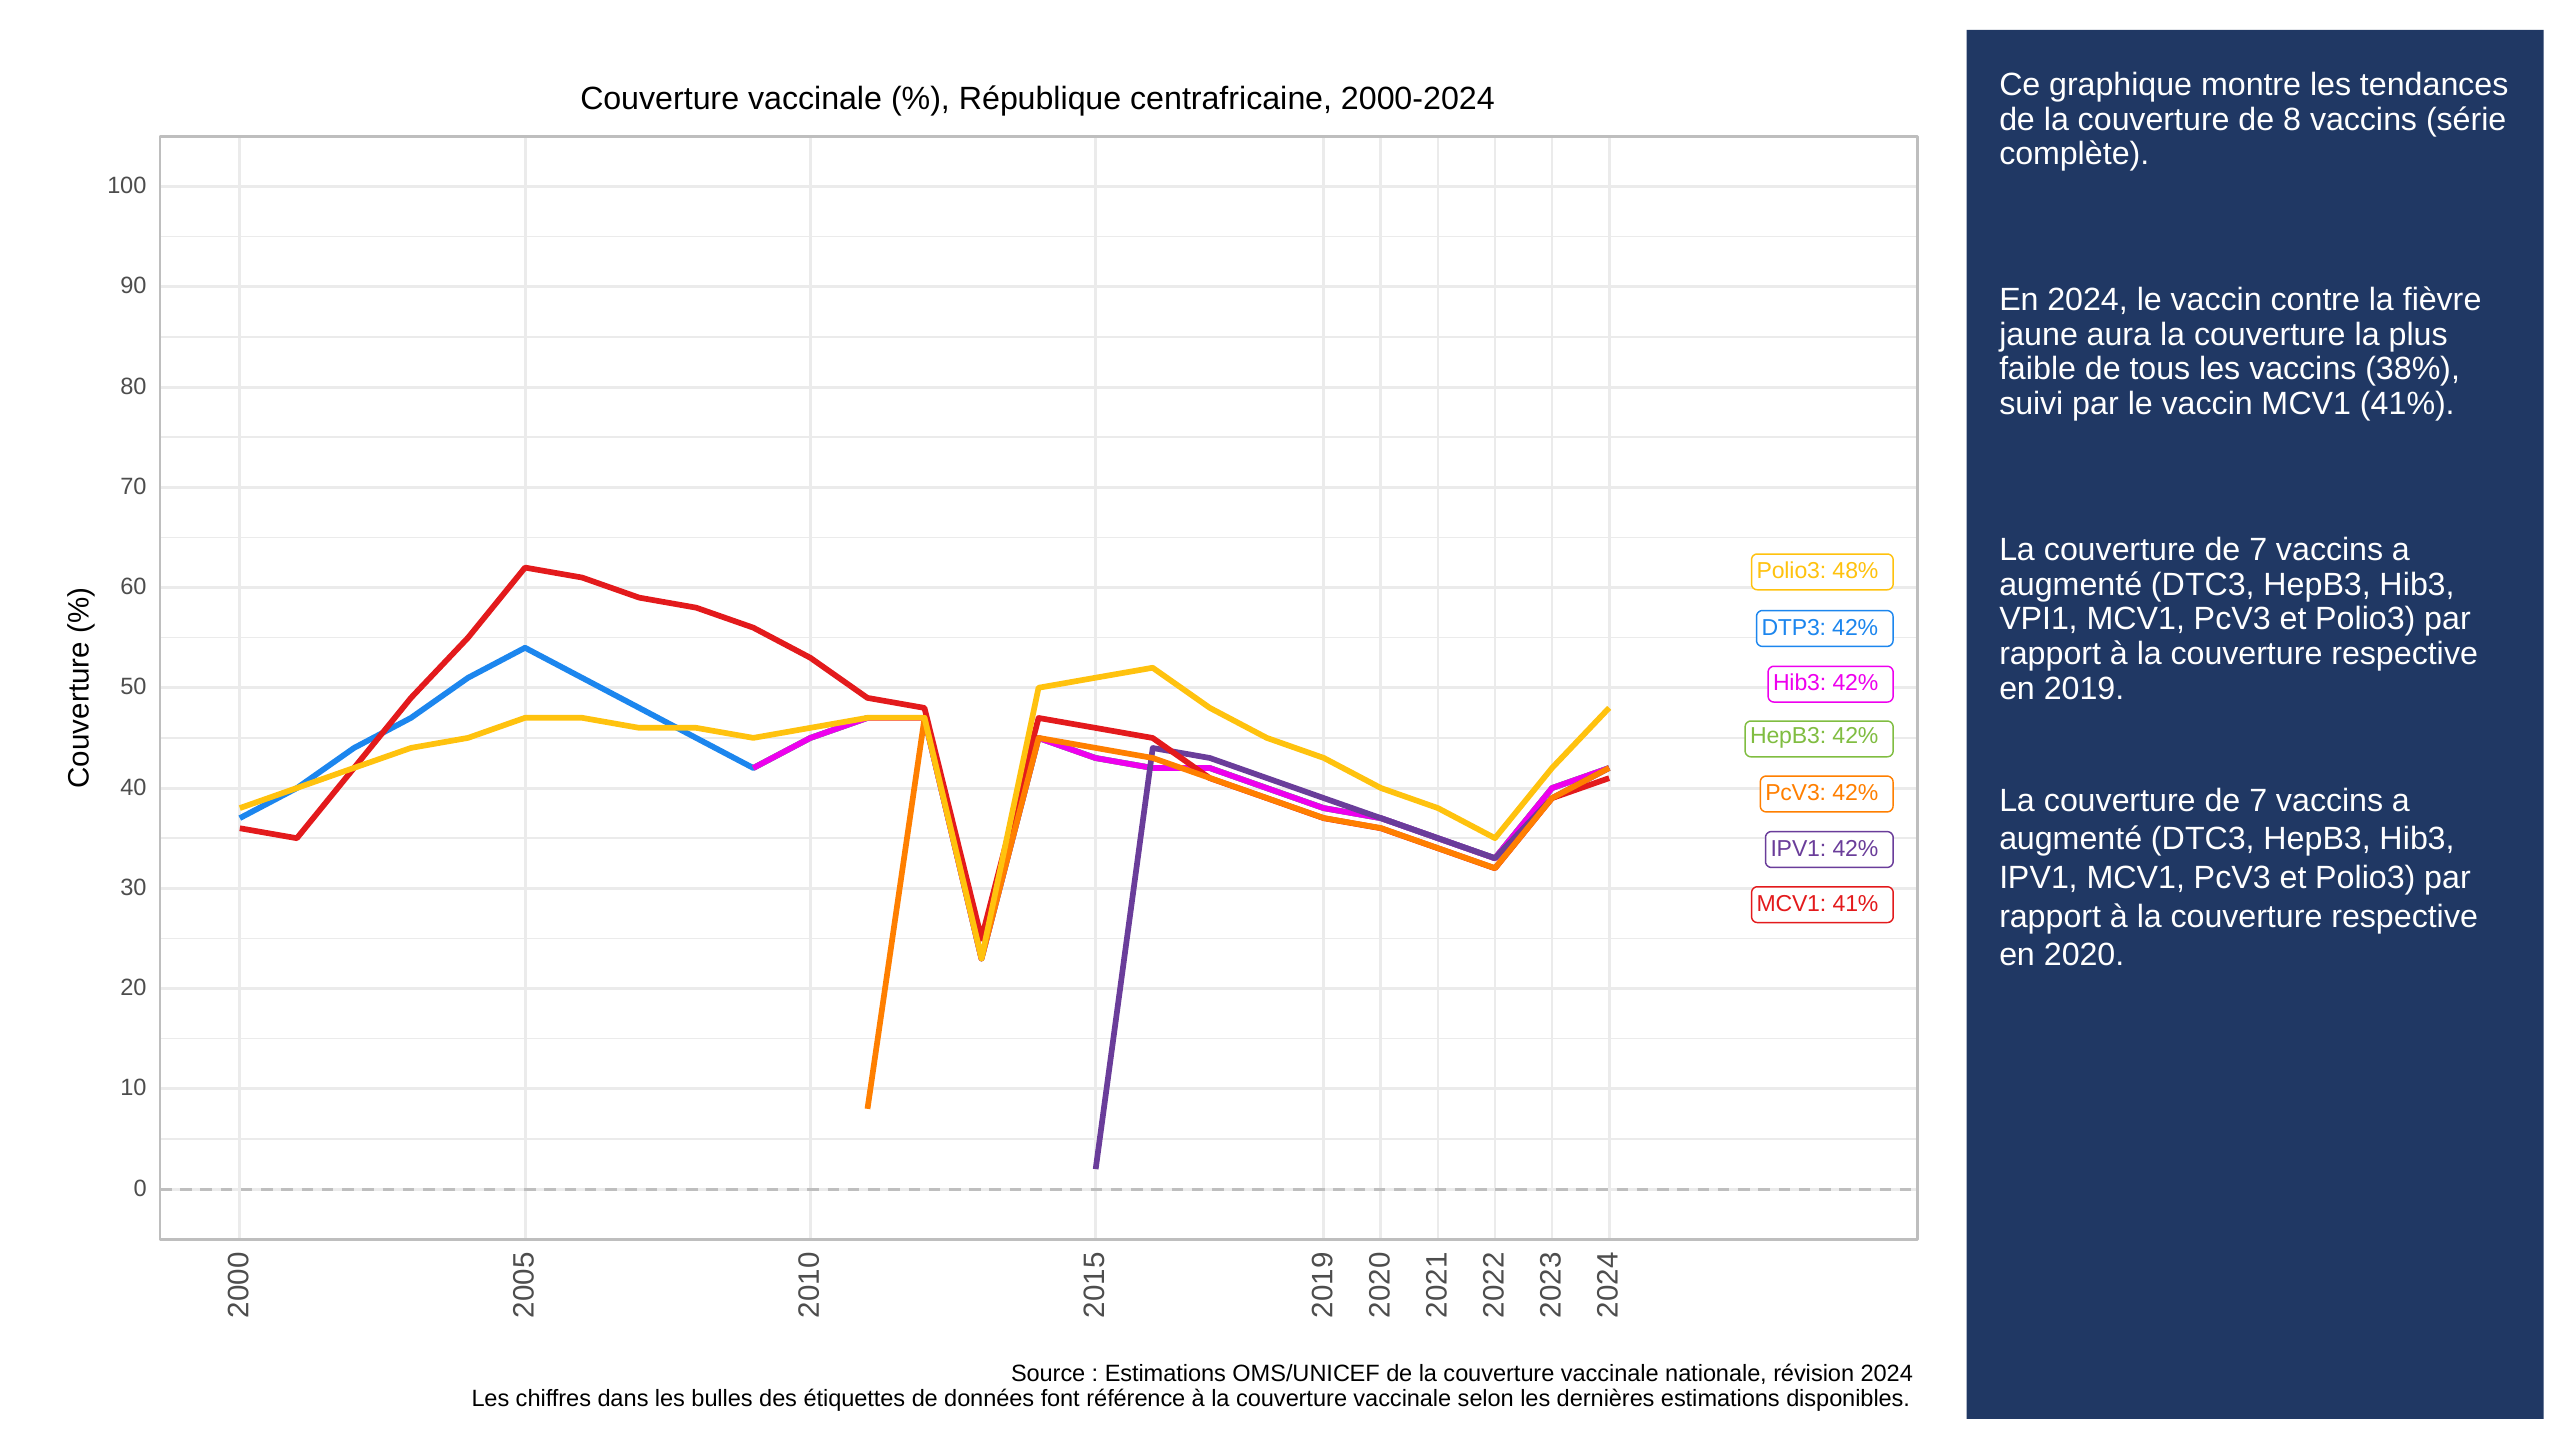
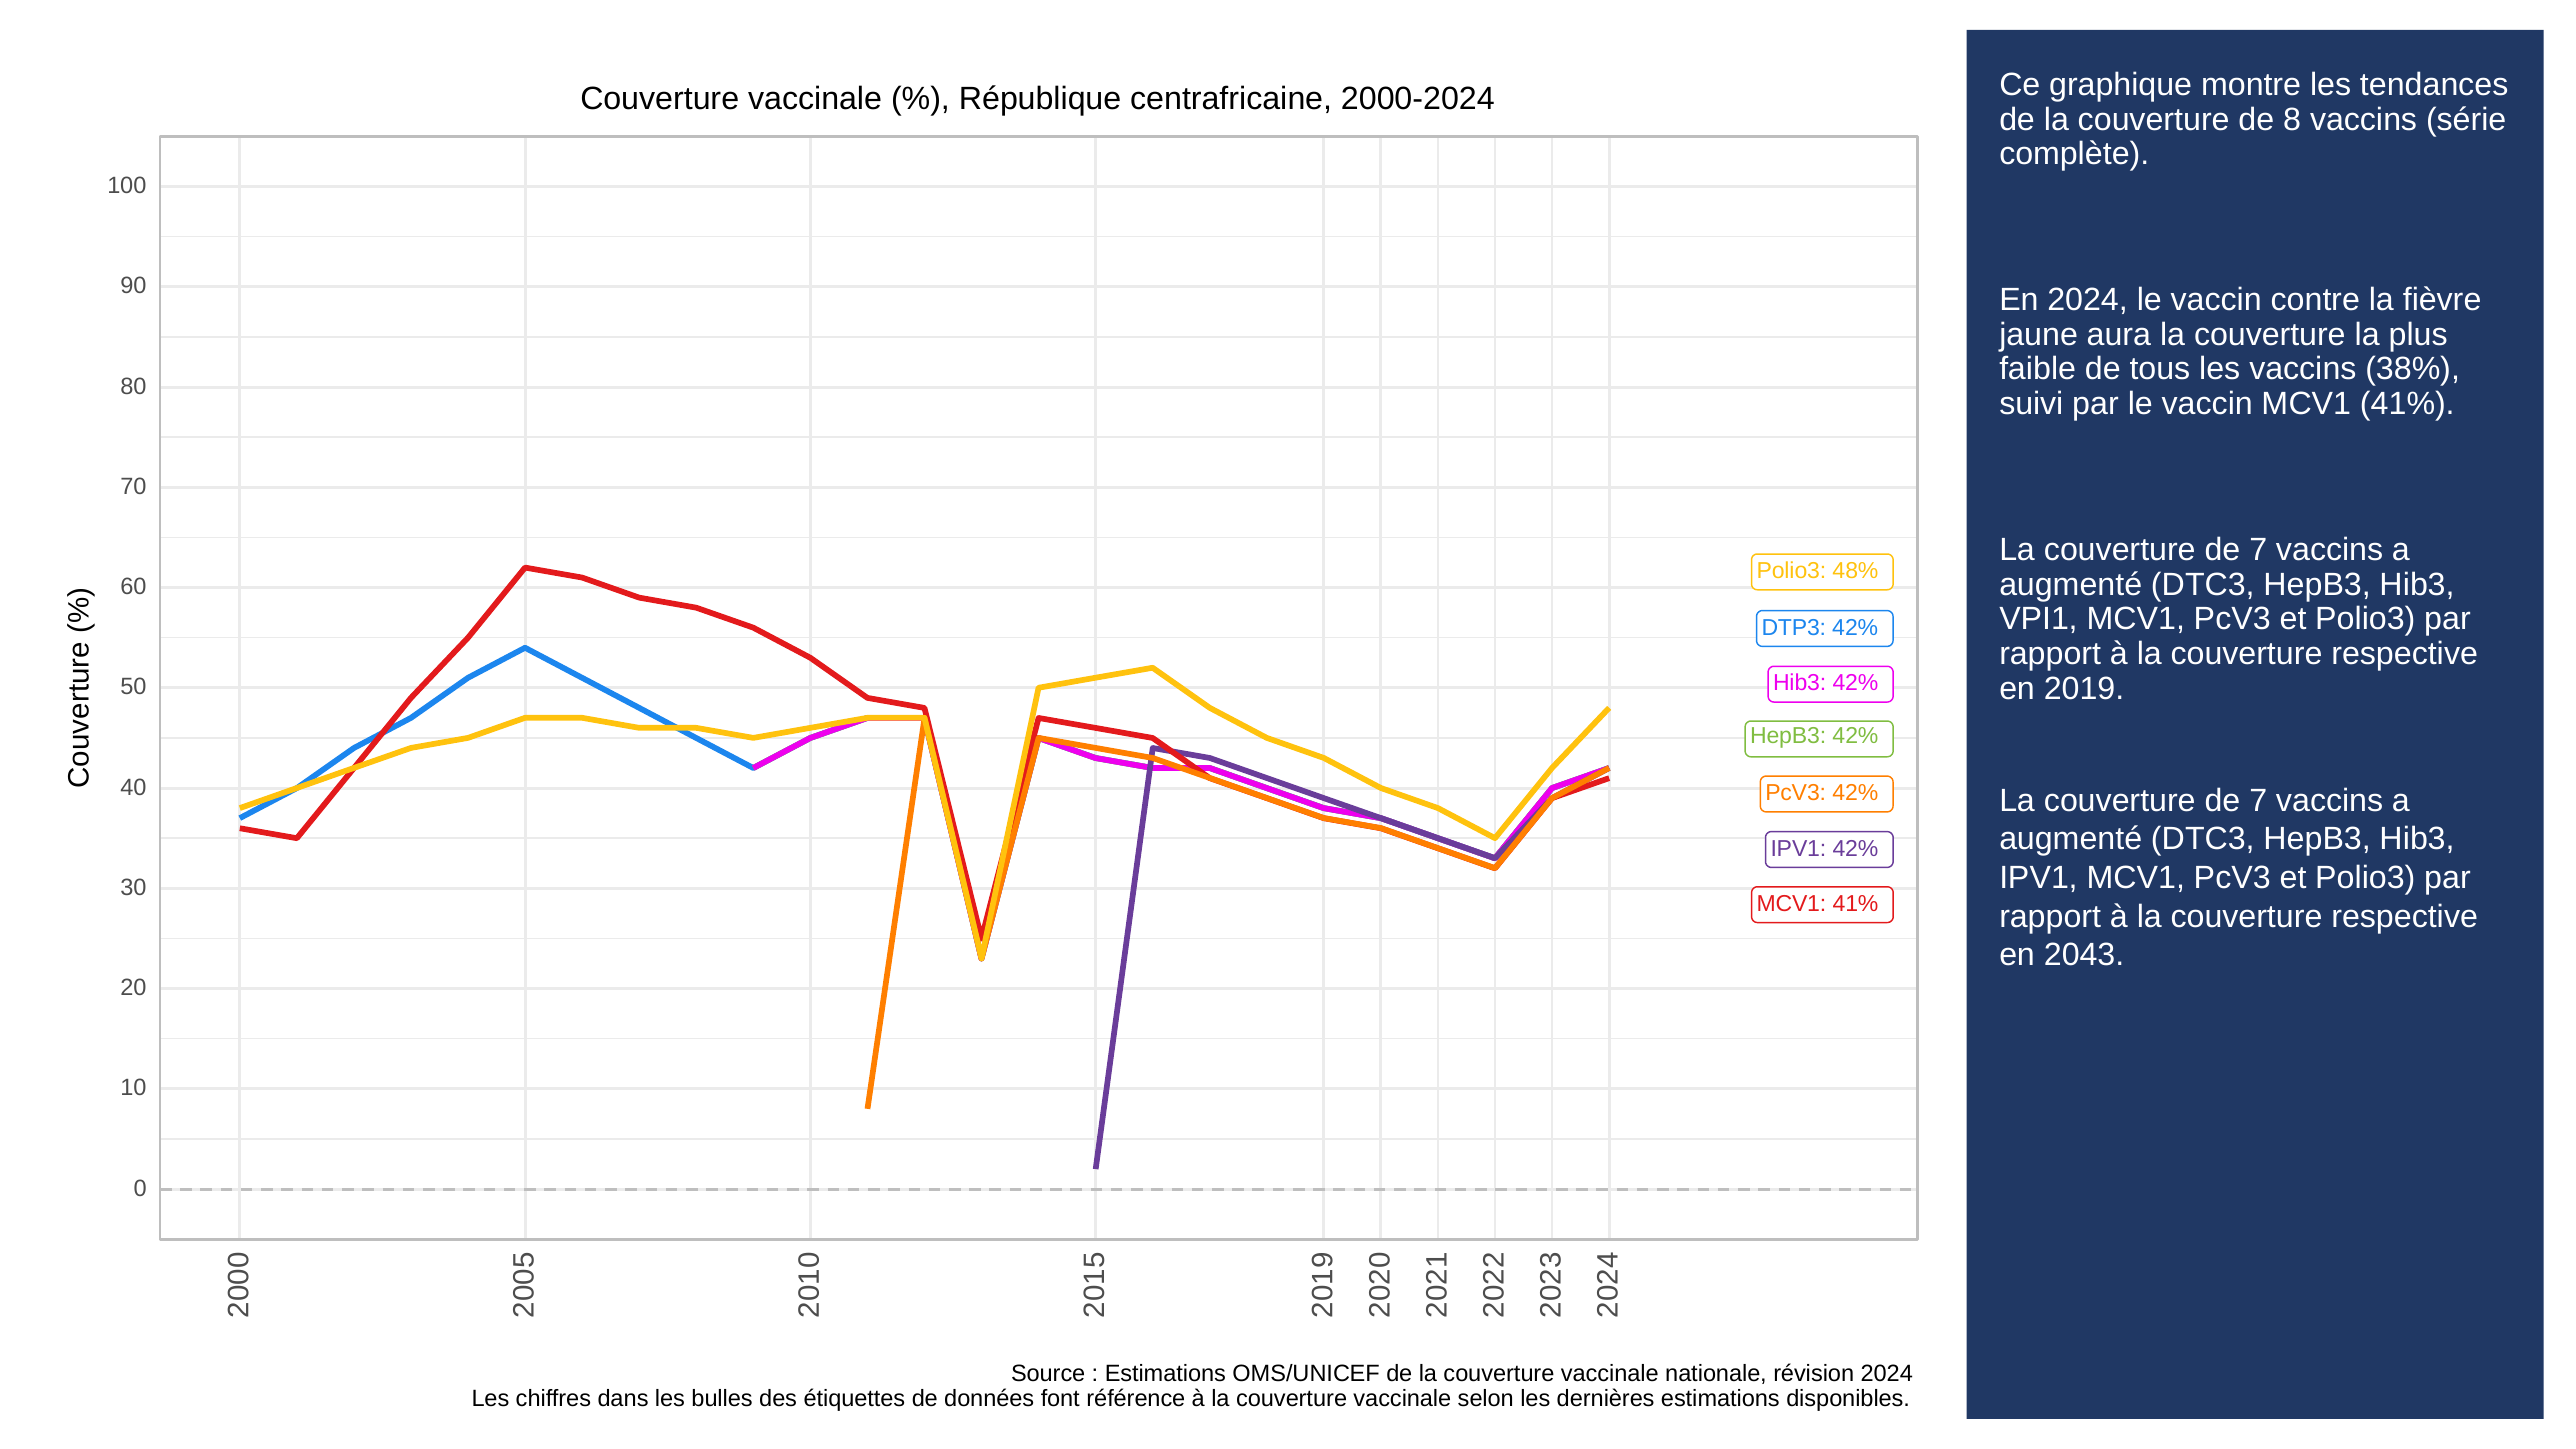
2020: 2020 -> 2043
